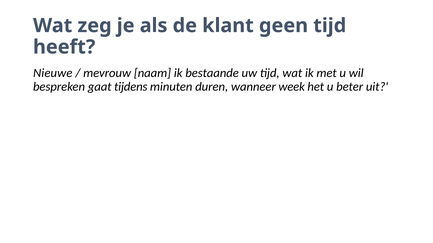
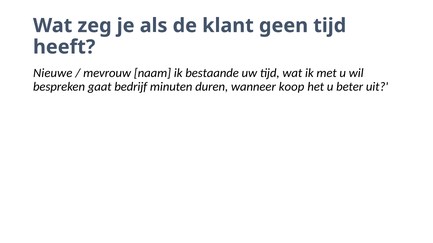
tijdens: tijdens -> bedrijf
week: week -> koop
